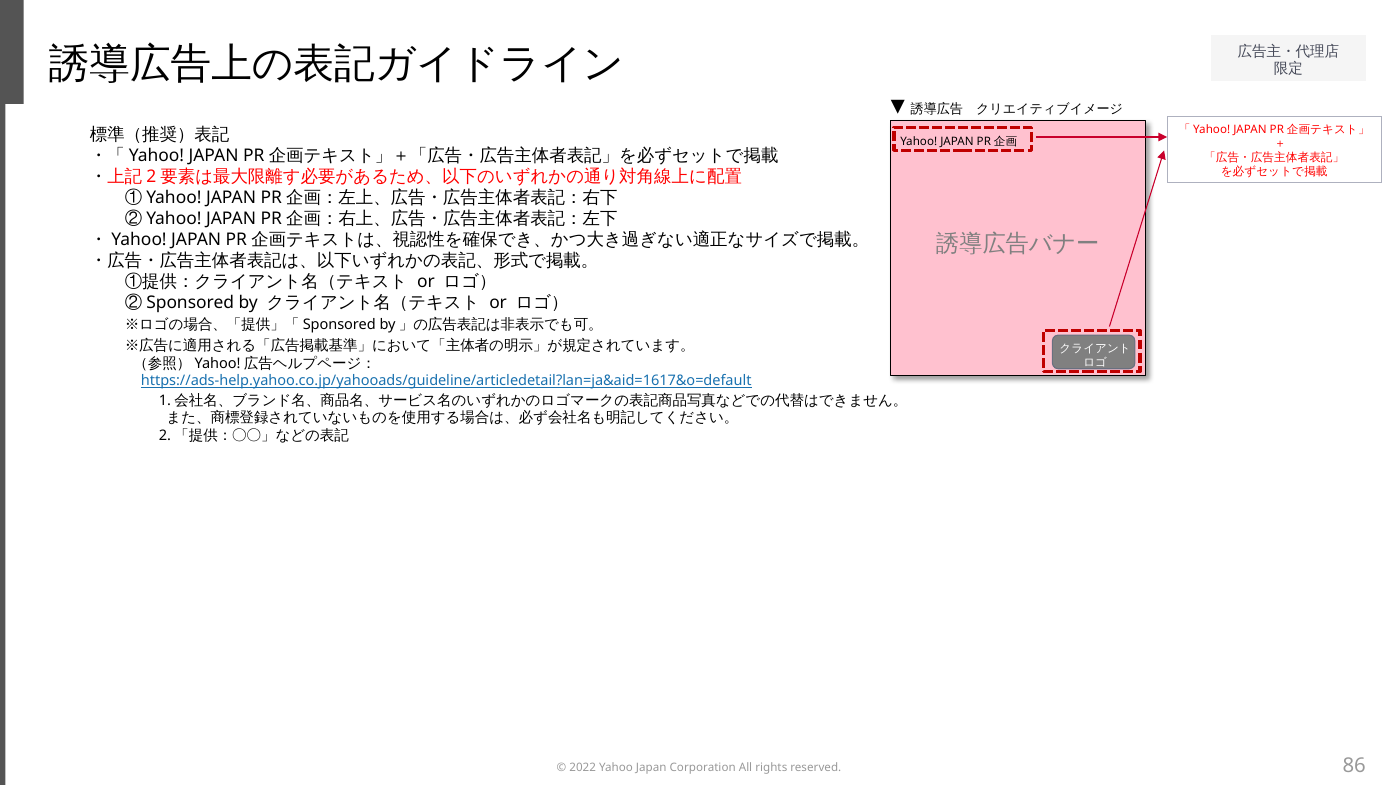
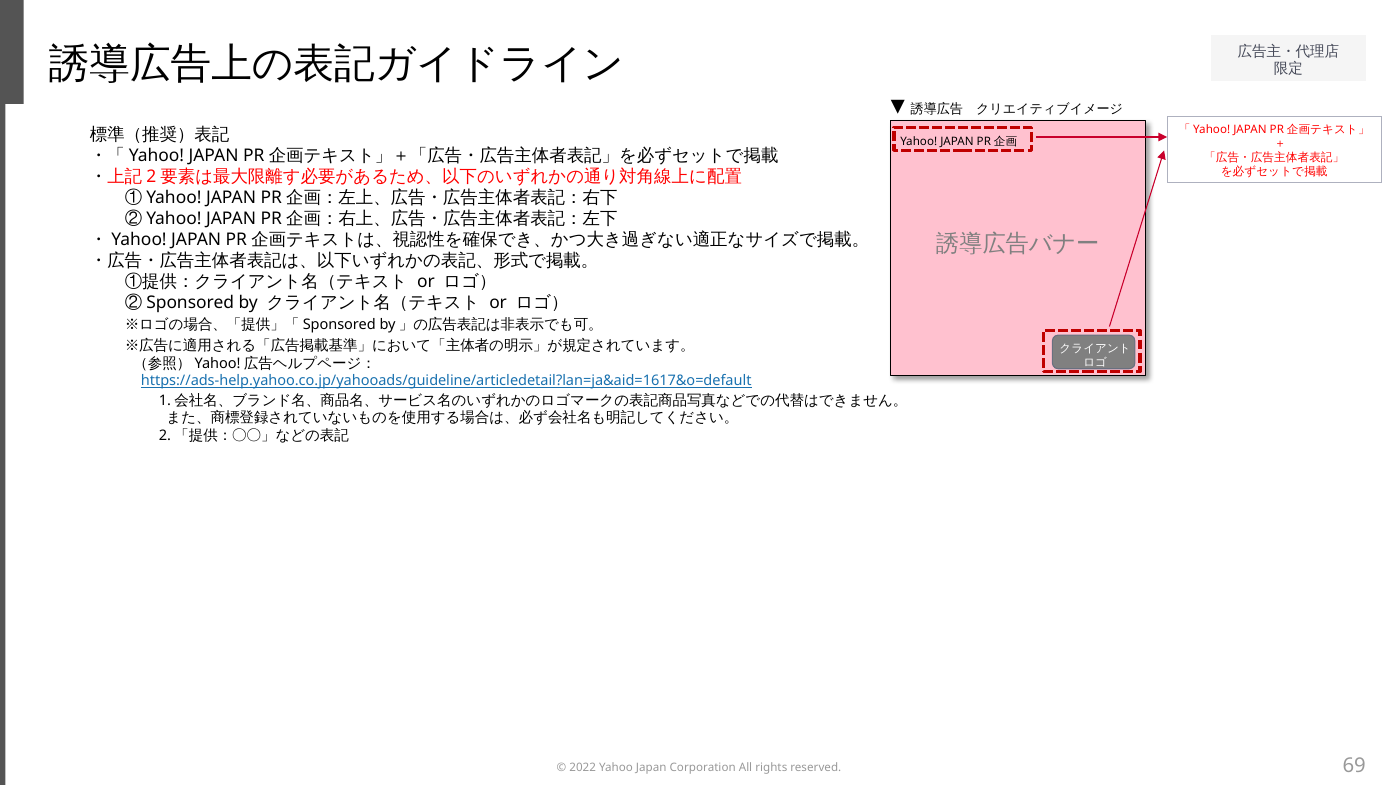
86: 86 -> 69
